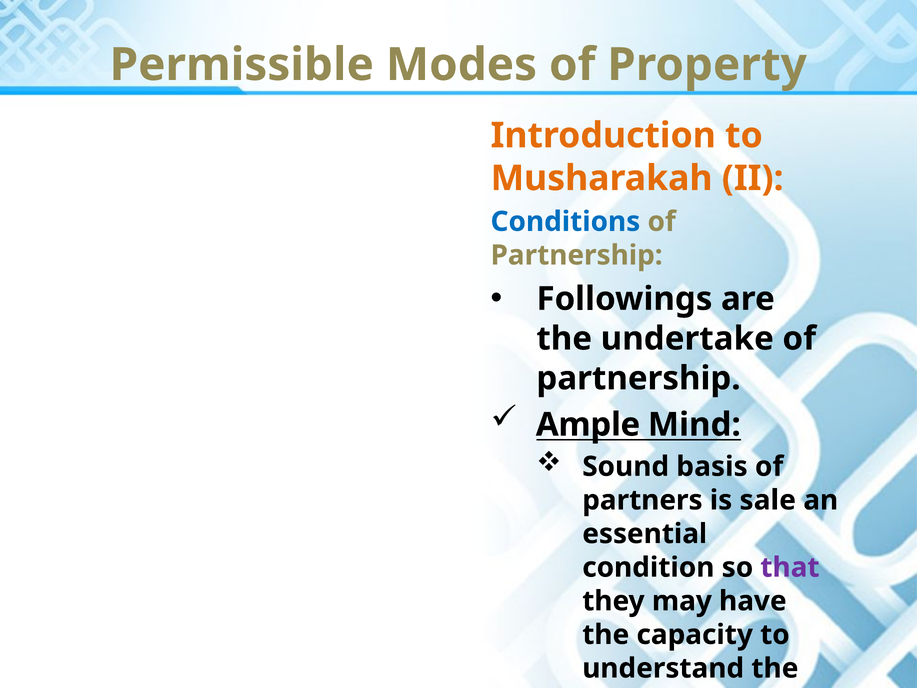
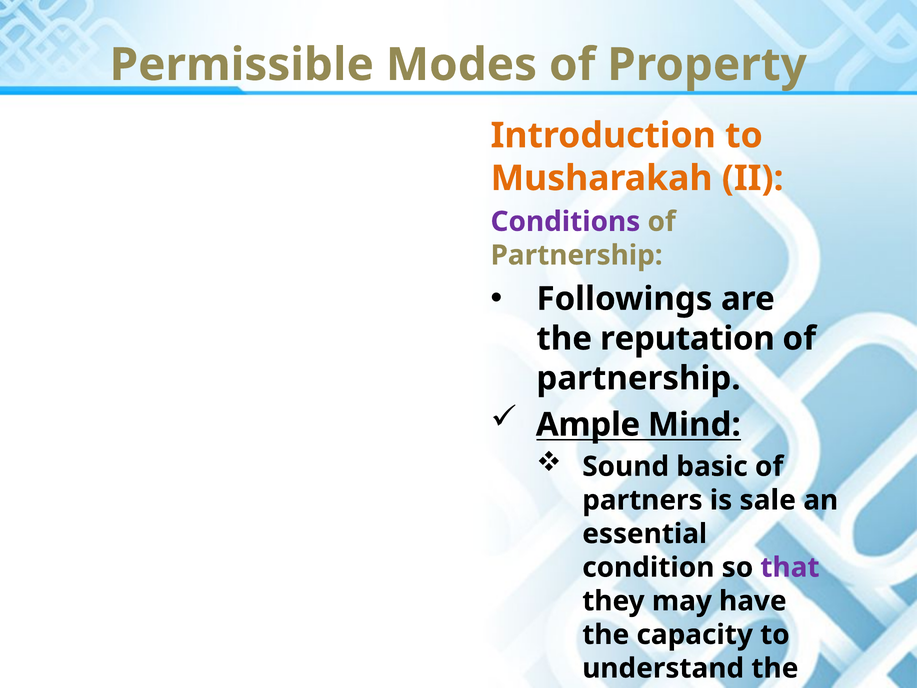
Conditions colour: blue -> purple
undertake: undertake -> reputation
basis: basis -> basic
